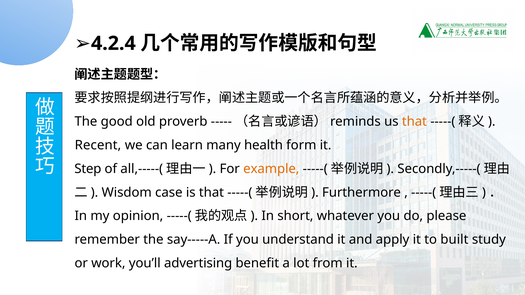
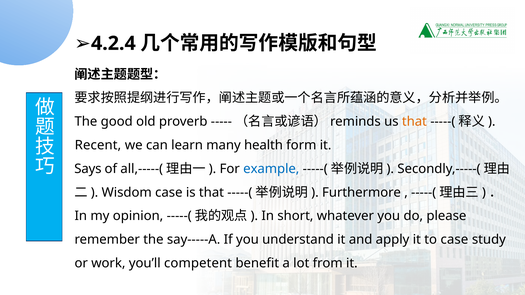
Step: Step -> Says
example colour: orange -> blue
to built: built -> case
advertising: advertising -> competent
